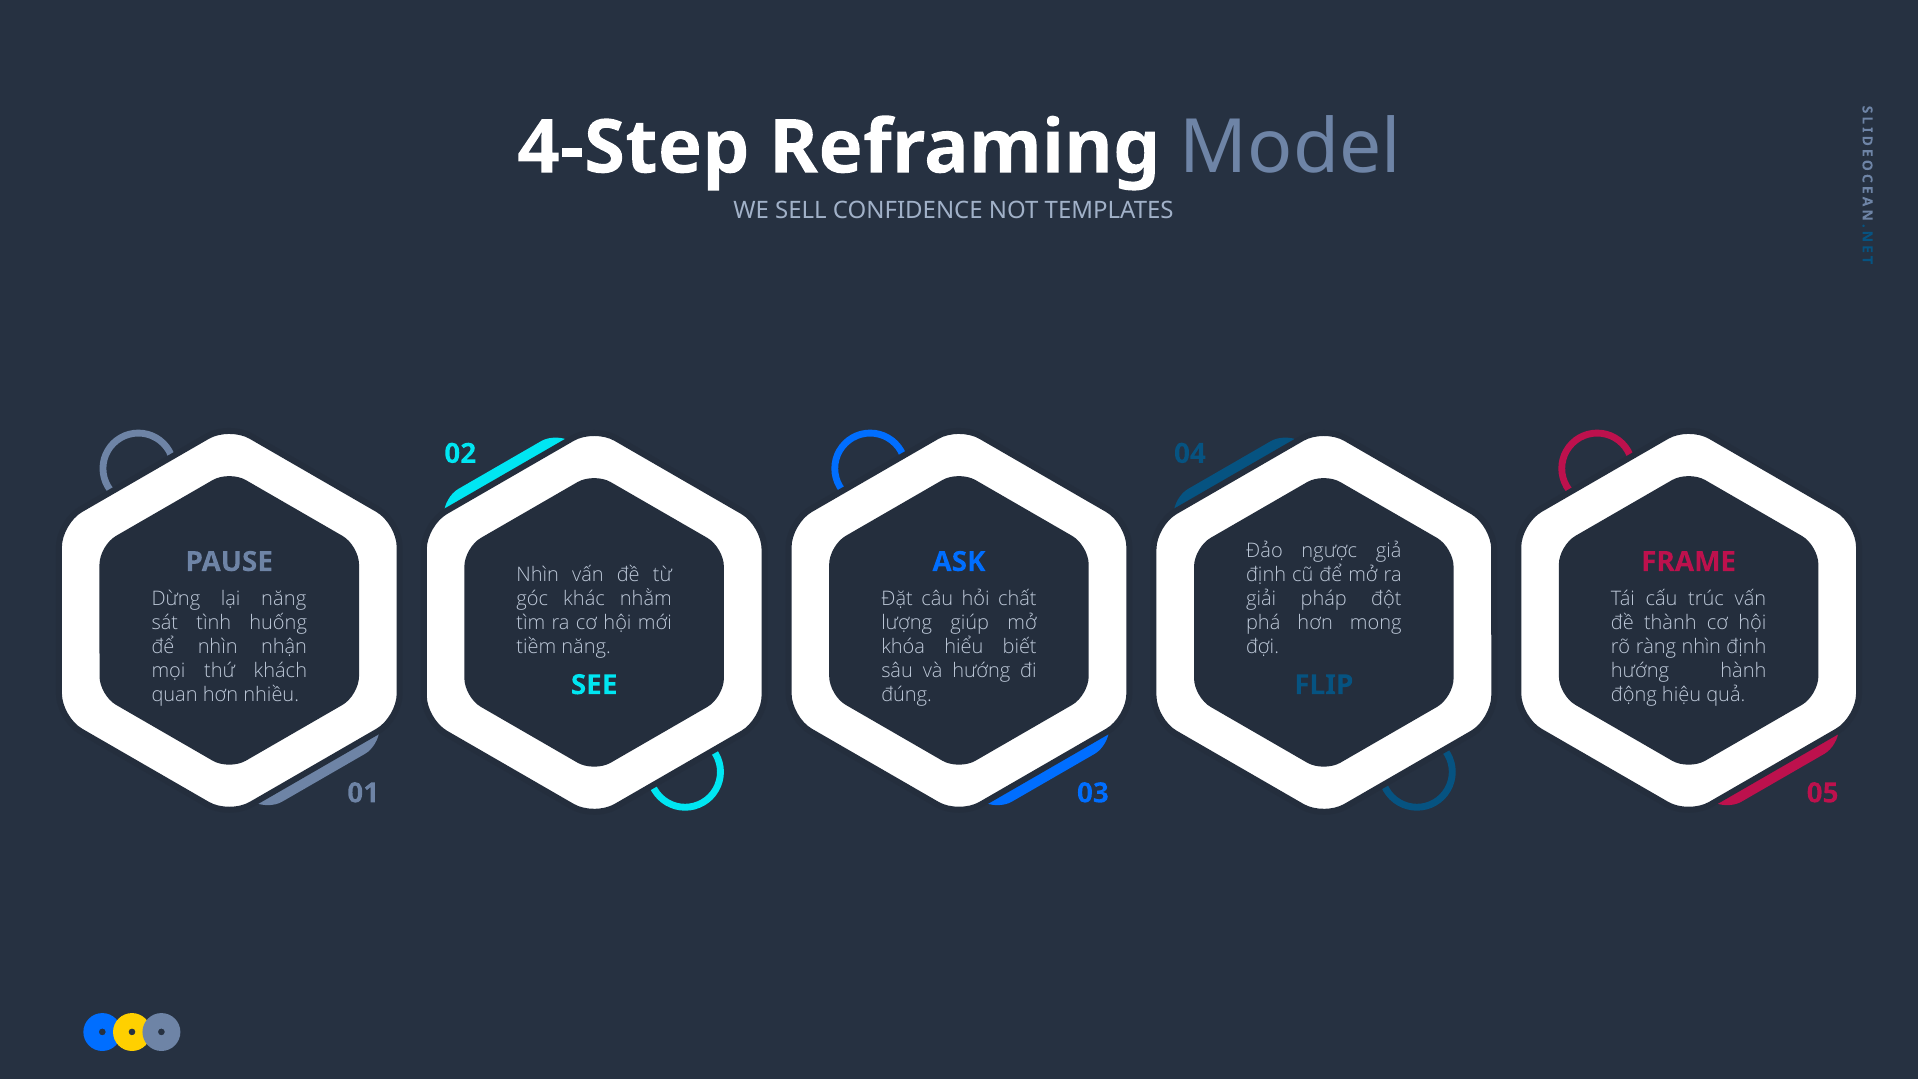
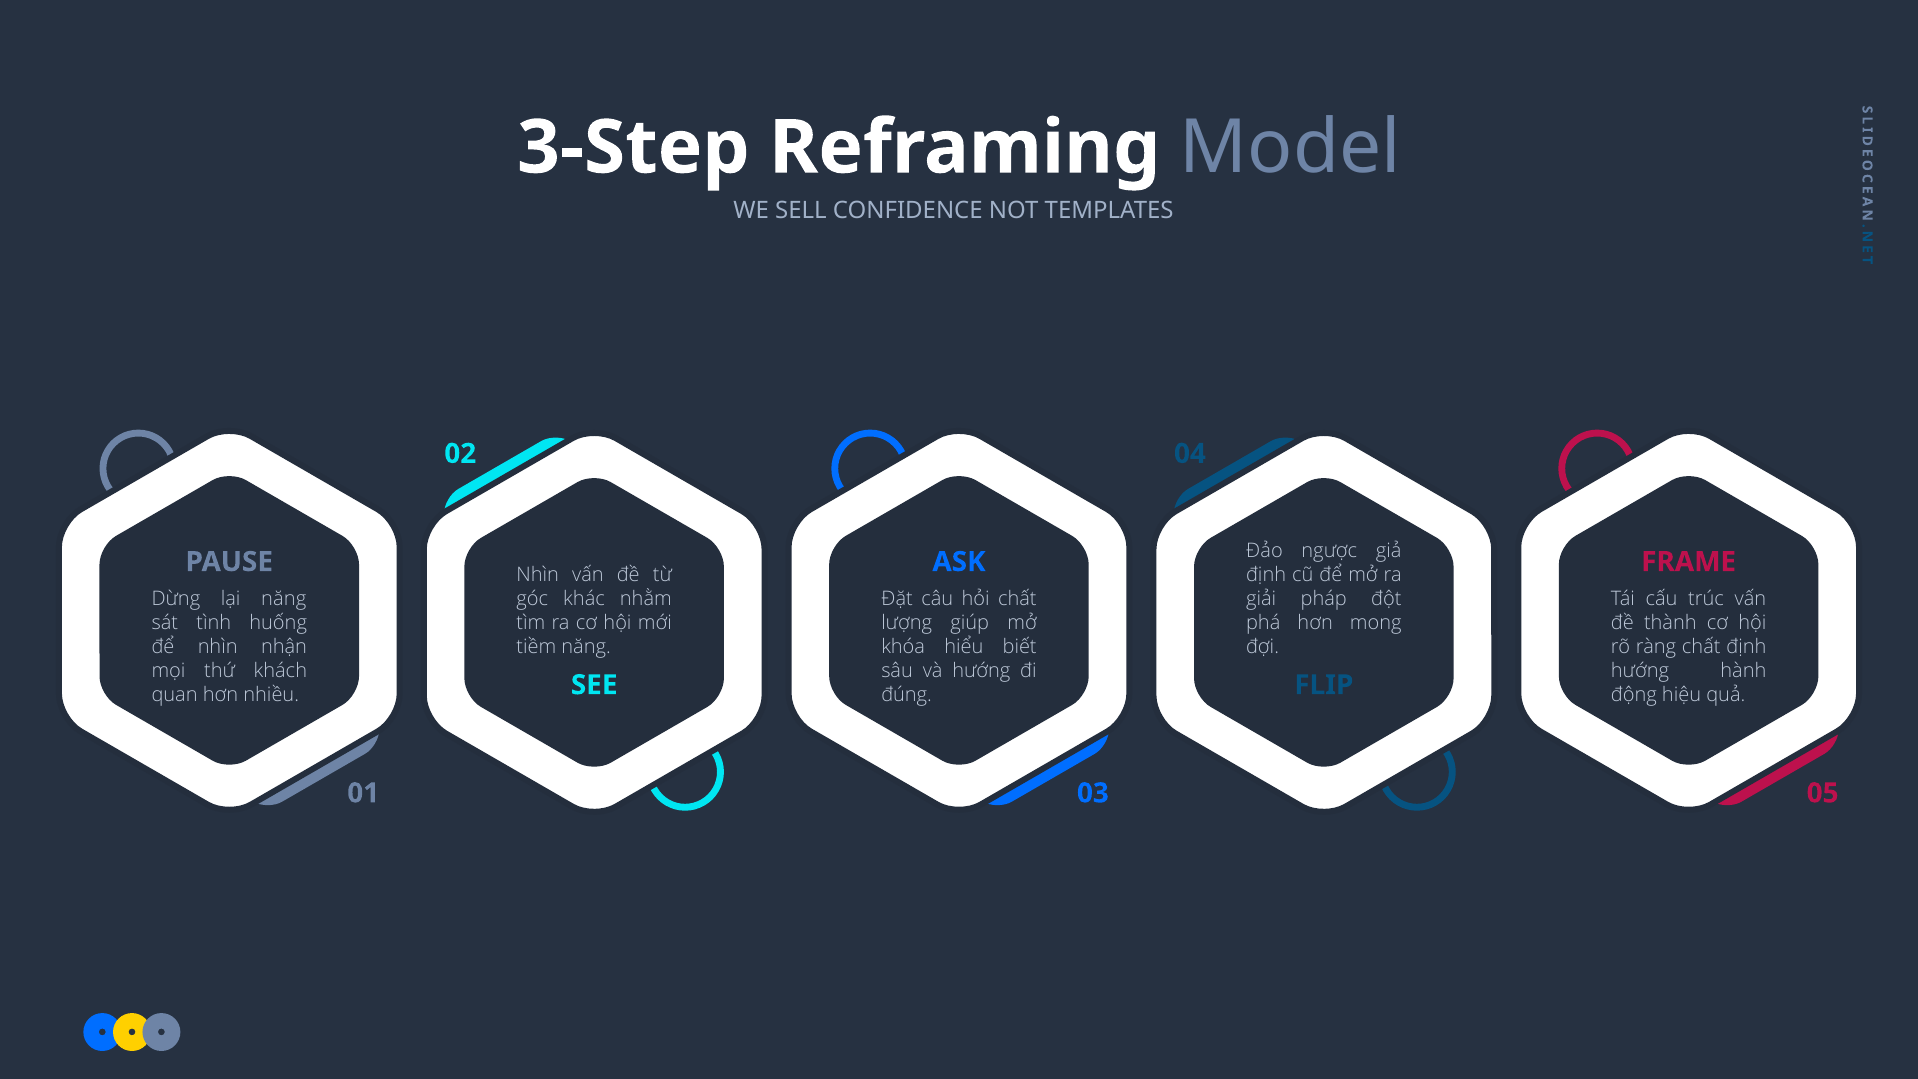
4-Step: 4-Step -> 3-Step
ràng nhìn: nhìn -> chất
